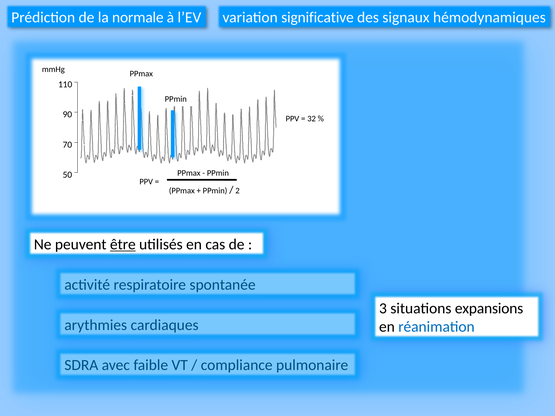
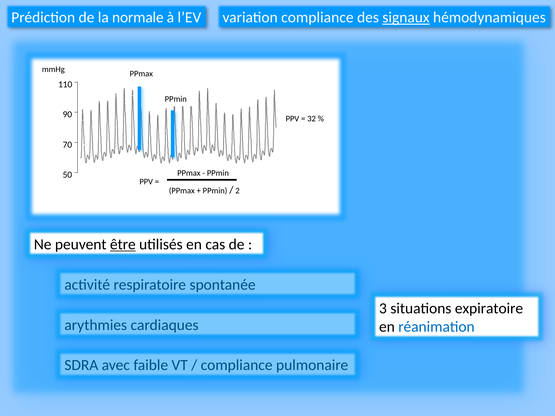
variation significative: significative -> compliance
signaux underline: none -> present
expansions: expansions -> expiratoire
